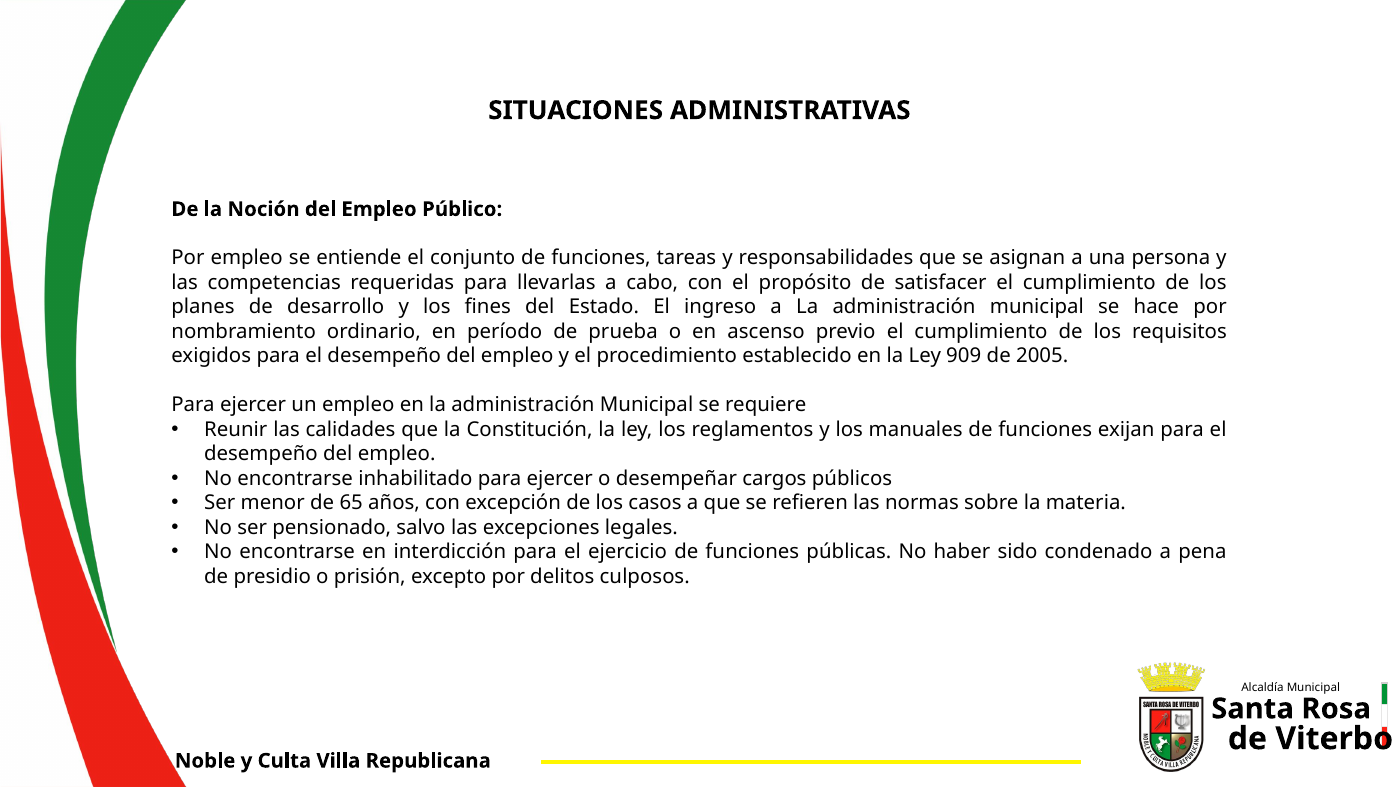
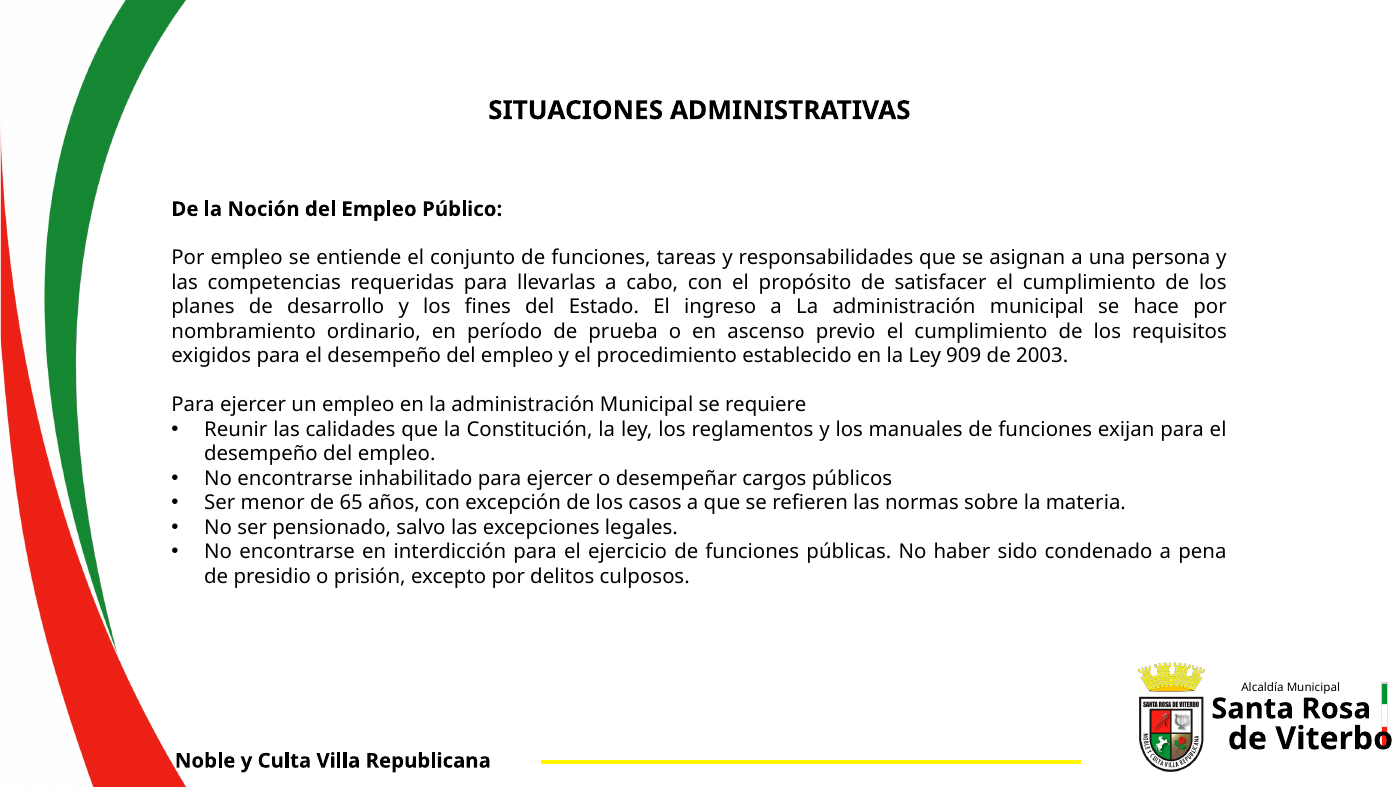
2005: 2005 -> 2003
